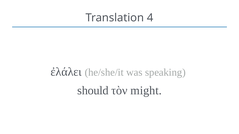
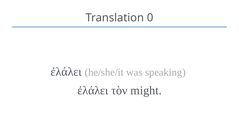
4: 4 -> 0
should at (93, 91): should -> ἐλάλει
